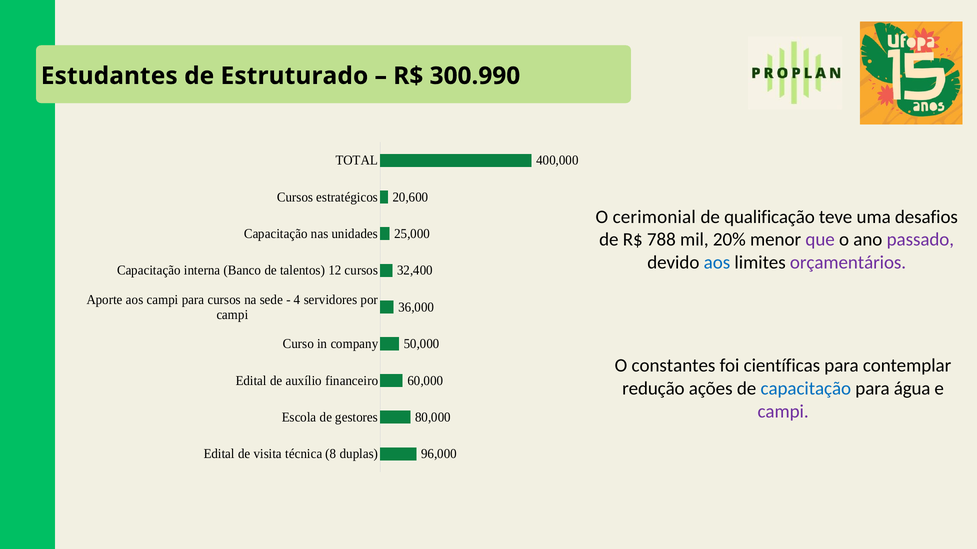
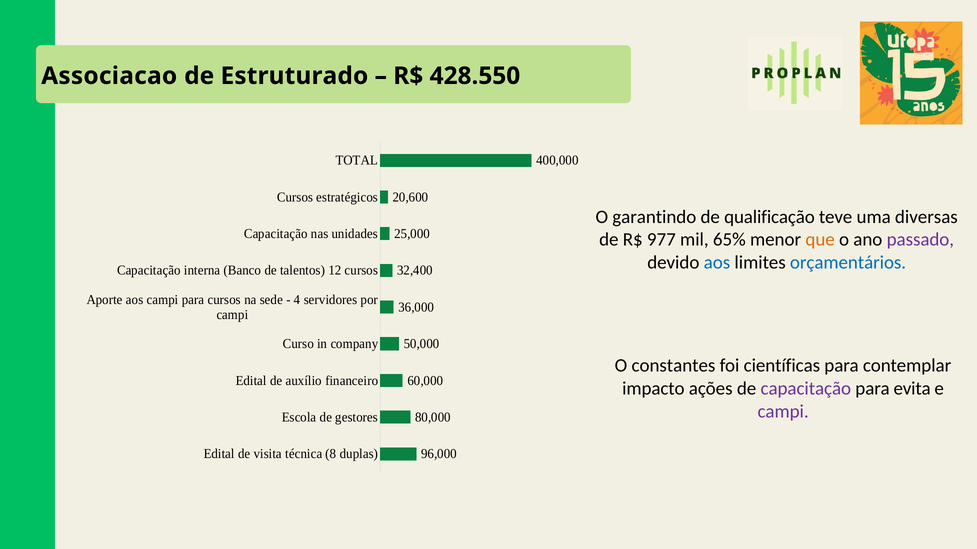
Estudantes: Estudantes -> Associacao
300.990: 300.990 -> 428.550
cerimonial: cerimonial -> garantindo
desafios: desafios -> diversas
788: 788 -> 977
20%: 20% -> 65%
que colour: purple -> orange
orçamentários colour: purple -> blue
redução: redução -> impacto
capacitação at (806, 389) colour: blue -> purple
água: água -> evita
